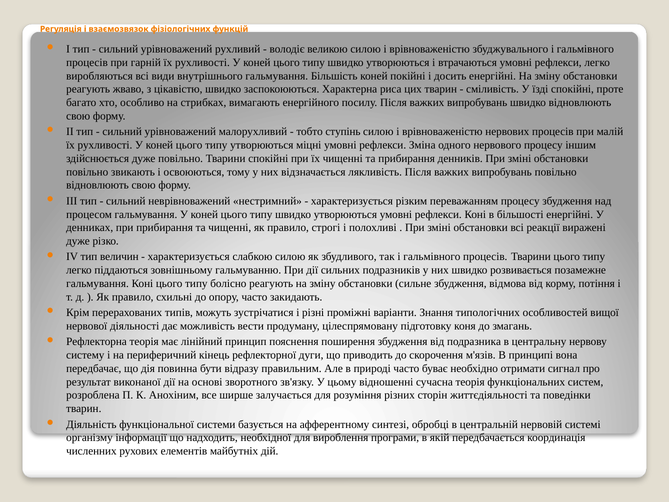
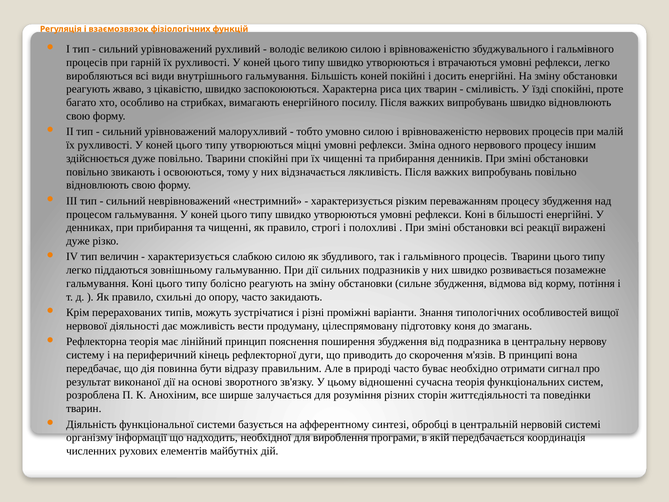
ступінь: ступінь -> умовно
